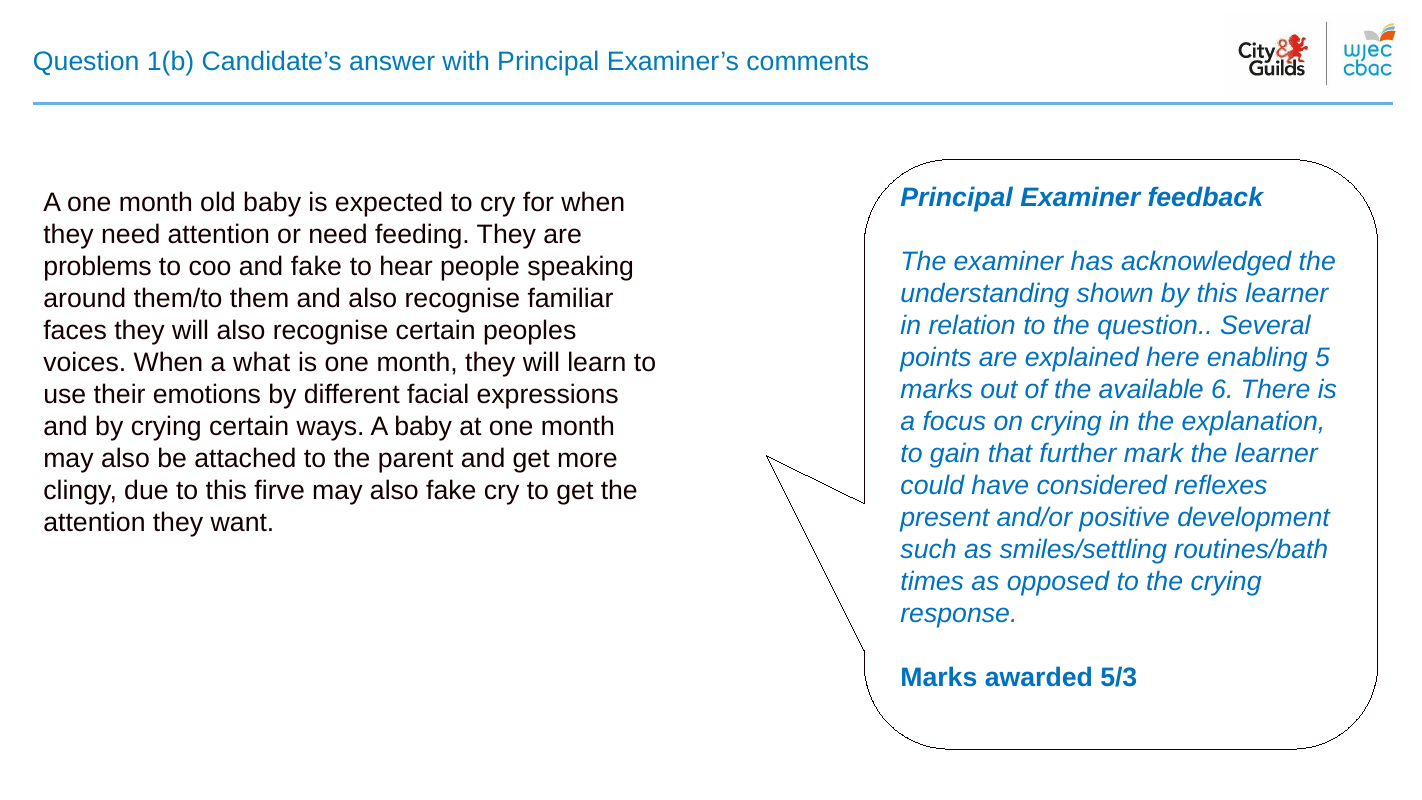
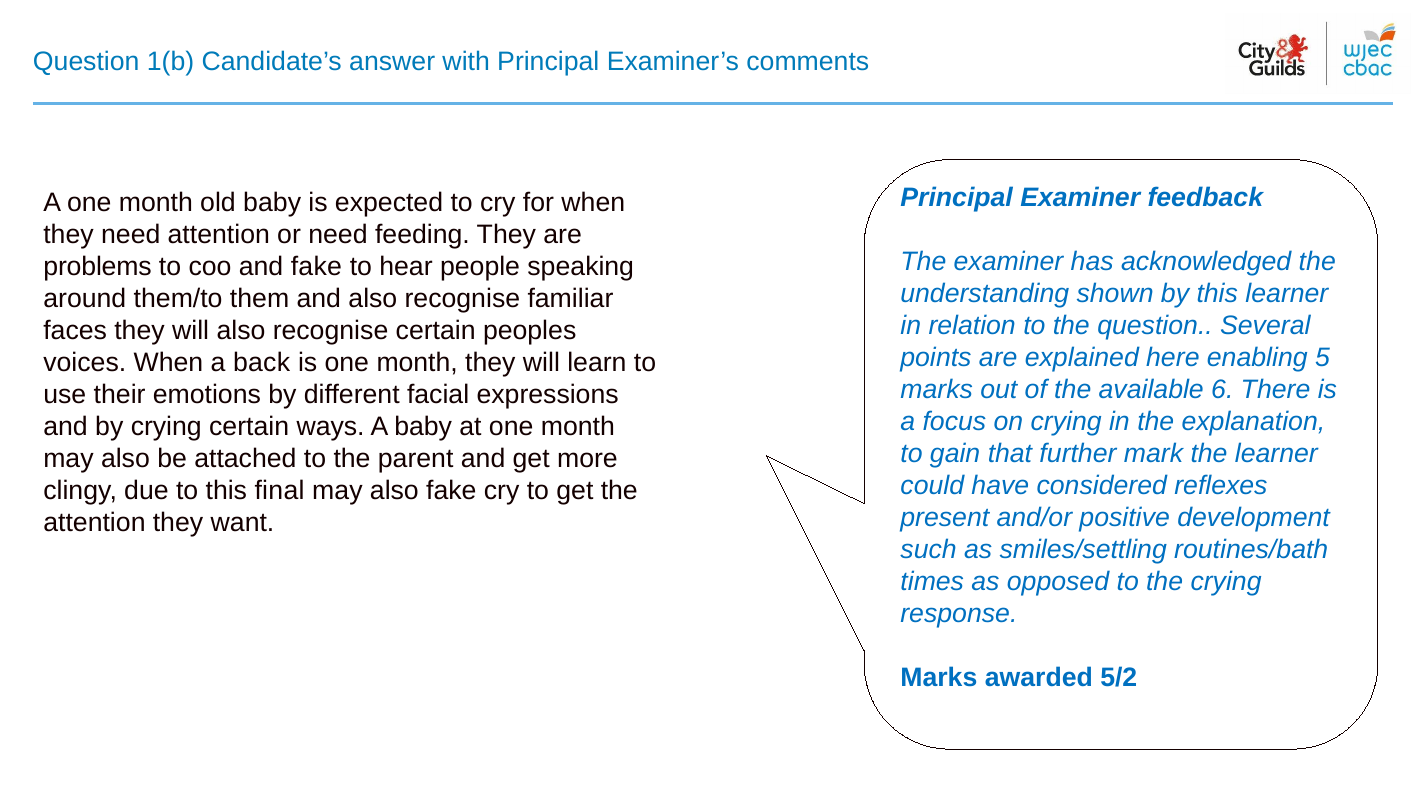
what: what -> back
firve: firve -> final
5/3: 5/3 -> 5/2
